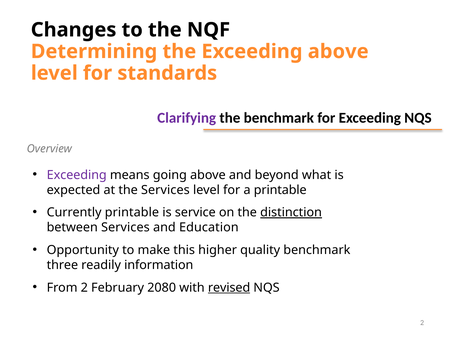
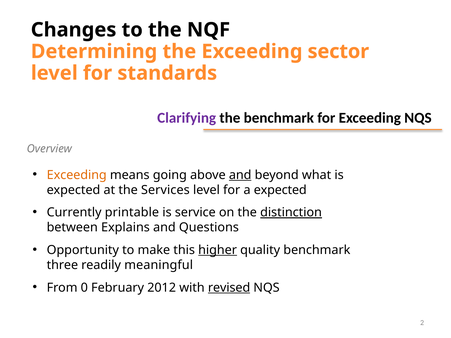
Exceeding above: above -> sector
Exceeding at (77, 175) colour: purple -> orange
and at (240, 175) underline: none -> present
a printable: printable -> expected
between Services: Services -> Explains
Education: Education -> Questions
higher underline: none -> present
information: information -> meaningful
From 2: 2 -> 0
2080: 2080 -> 2012
